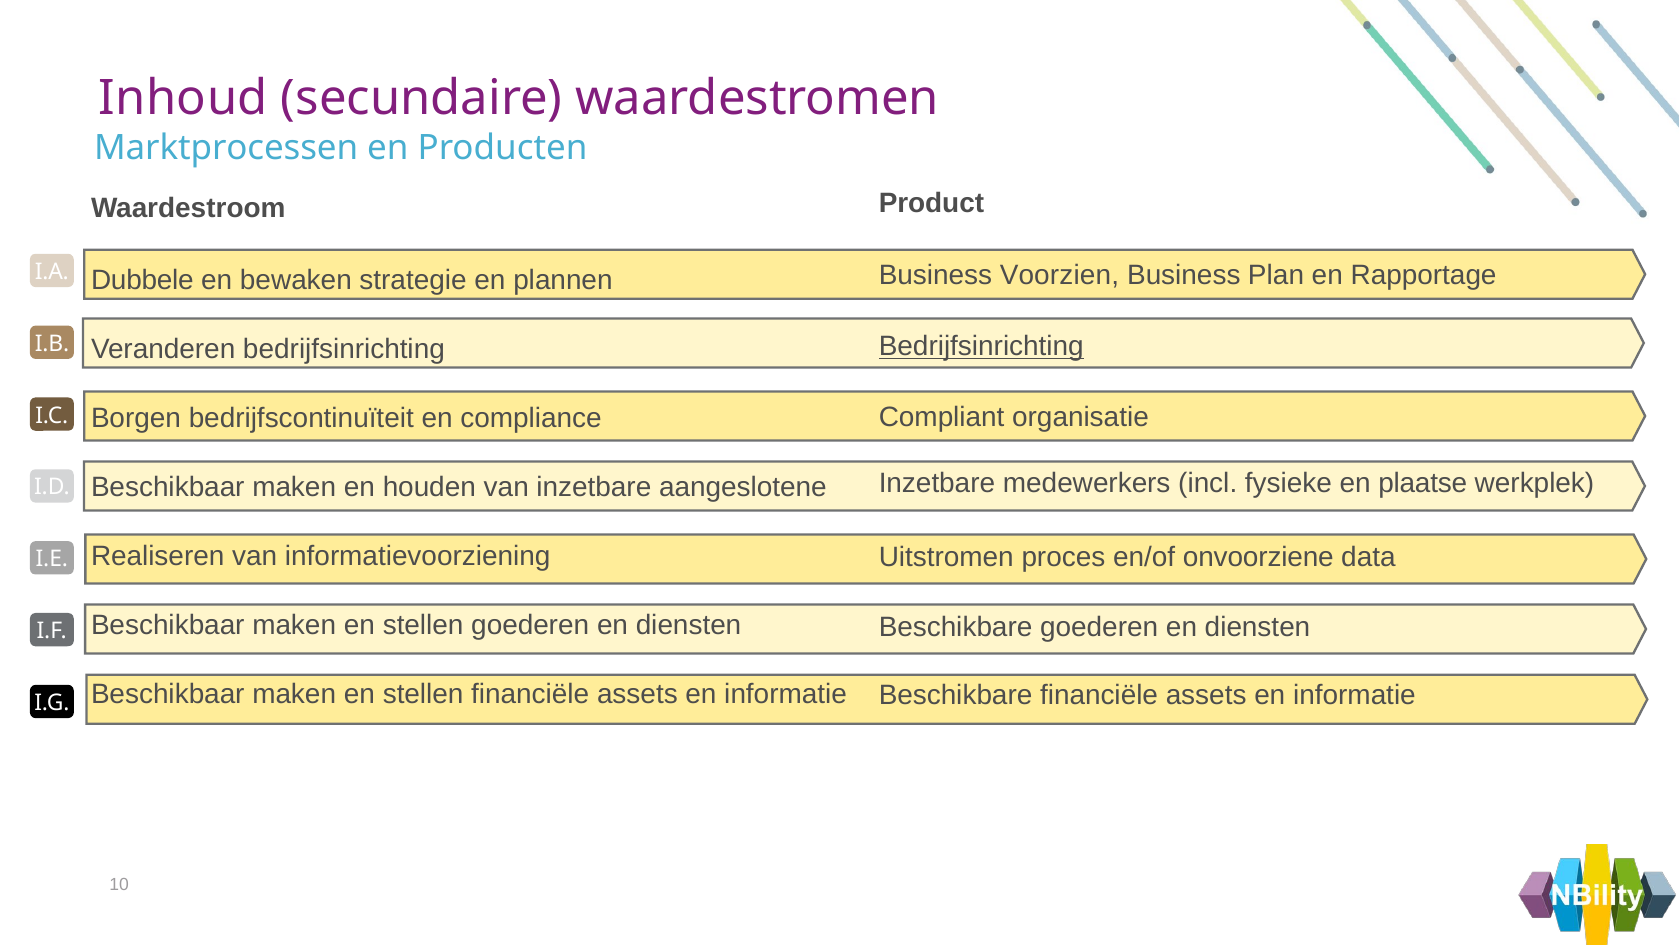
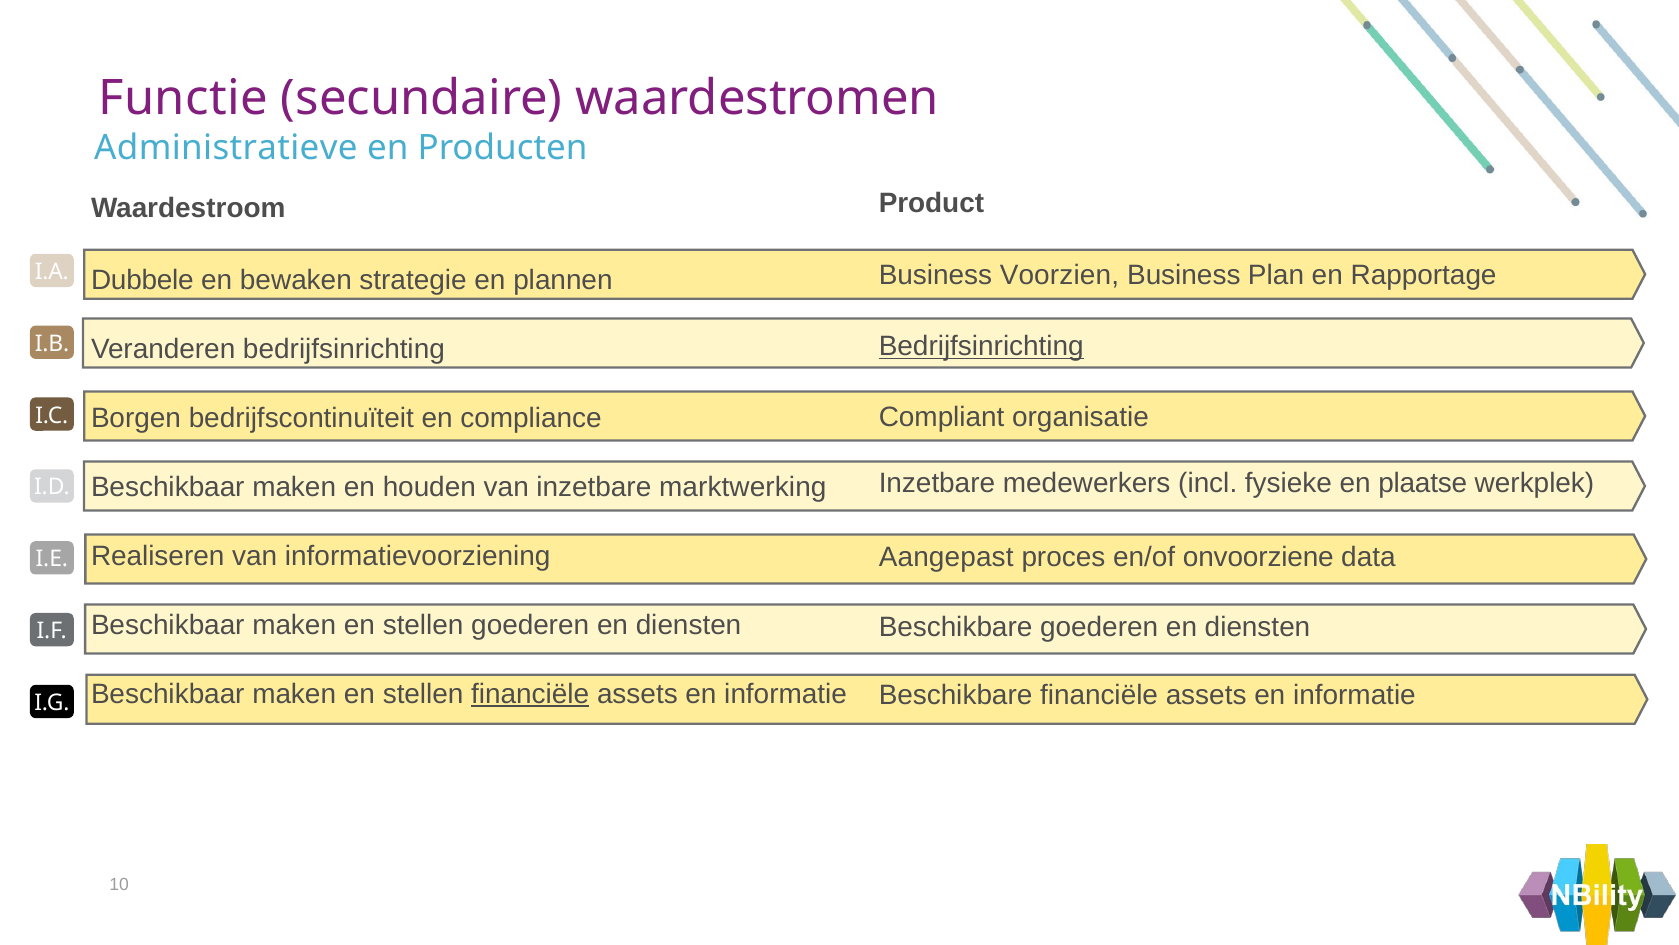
Inhoud: Inhoud -> Functie
Marktprocessen: Marktprocessen -> Administratieve
aangeslotene: aangeslotene -> marktwerking
Uitstromen: Uitstromen -> Aangepast
financiële at (530, 694) underline: none -> present
